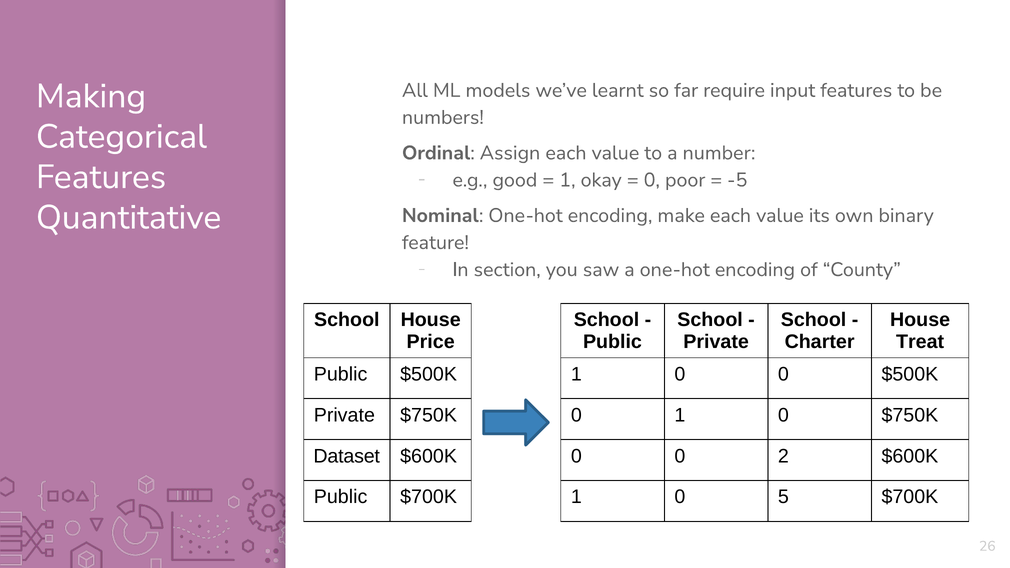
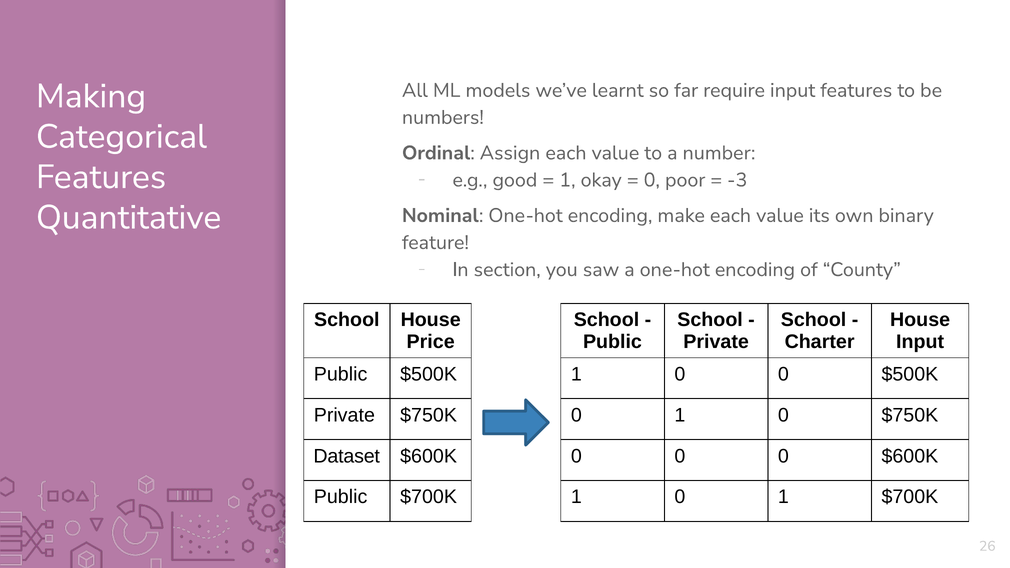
-5: -5 -> -3
Treat at (920, 342): Treat -> Input
0 0 2: 2 -> 0
1 0 5: 5 -> 1
